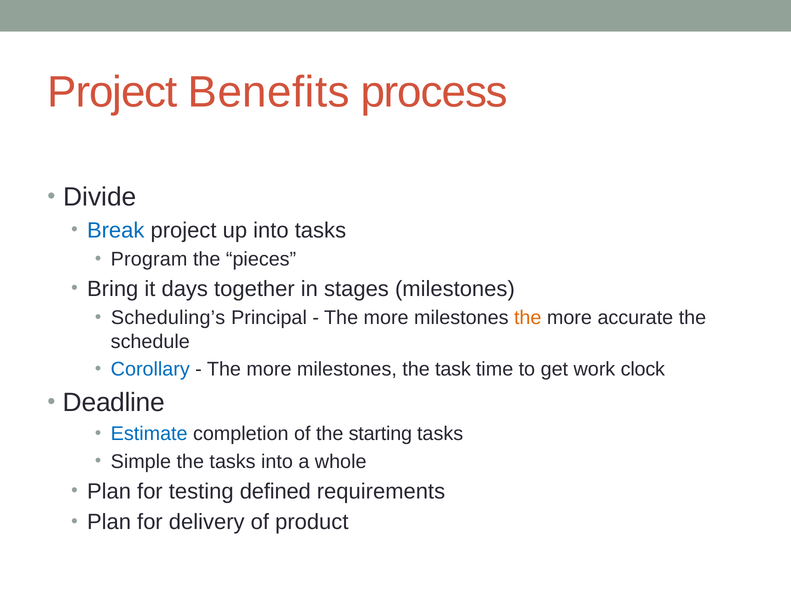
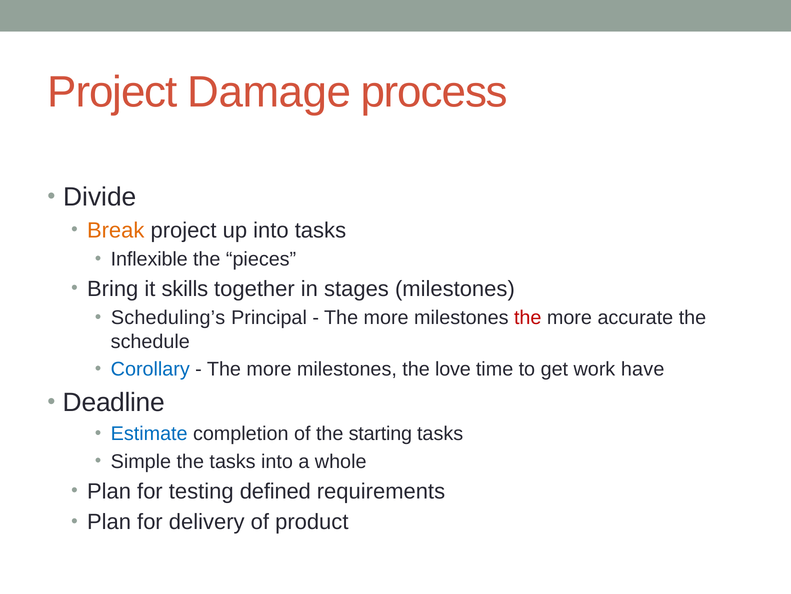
Benefits: Benefits -> Damage
Break colour: blue -> orange
Program: Program -> Inflexible
days: days -> skills
the at (528, 317) colour: orange -> red
task: task -> love
clock: clock -> have
